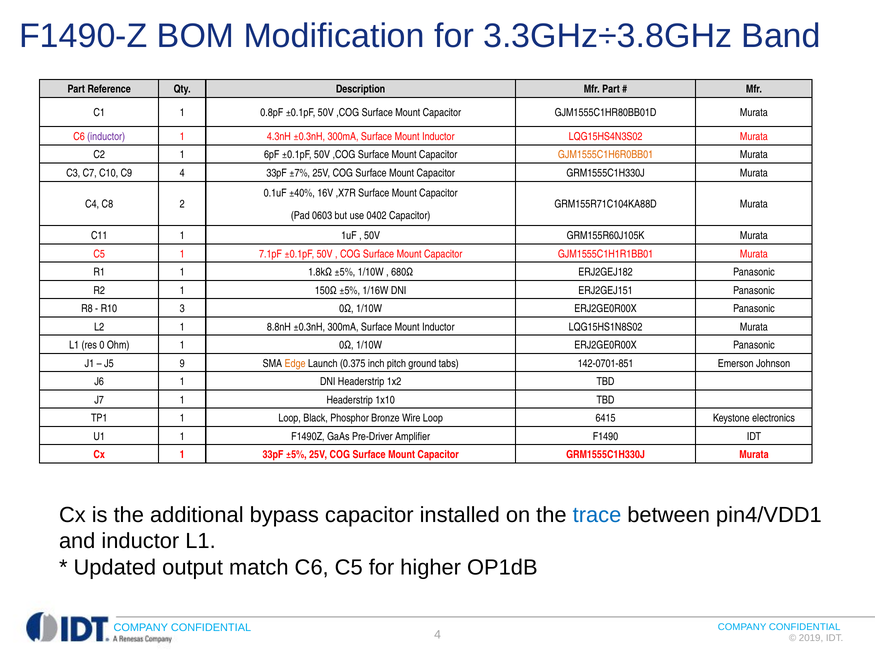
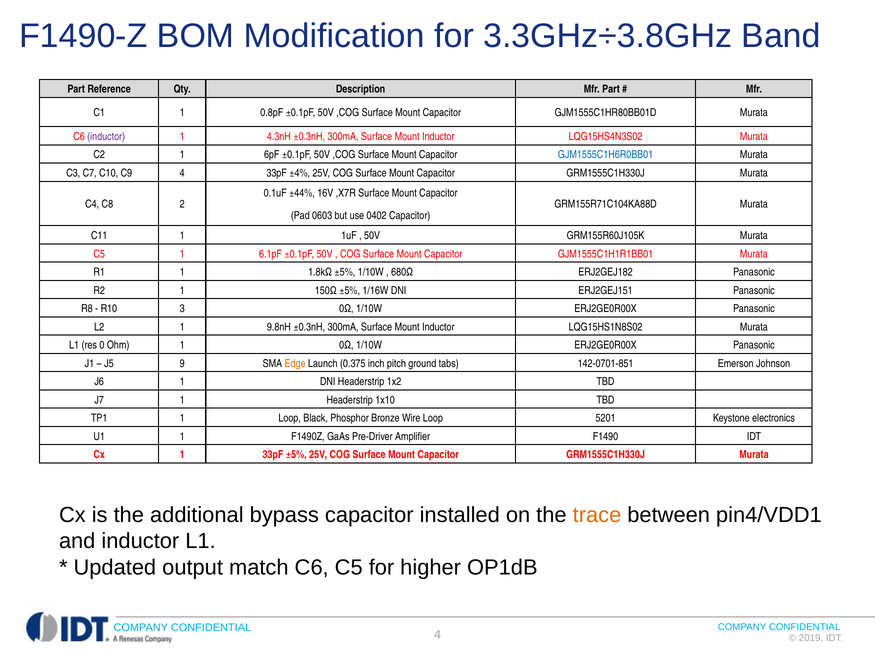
GJM1555C1H6R0BB01 colour: orange -> blue
±7%: ±7% -> ±4%
±40%: ±40% -> ±44%
7.1pF: 7.1pF -> 6.1pF
8.8nH: 8.8nH -> 9.8nH
6415: 6415 -> 5201
trace colour: blue -> orange
